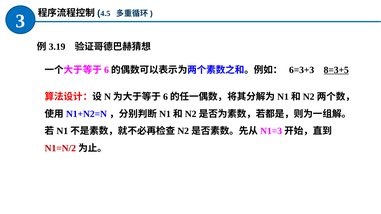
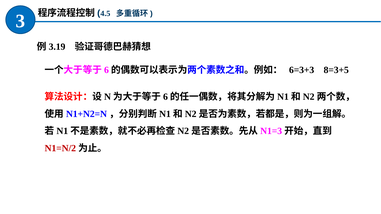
8=3+5 underline: present -> none
